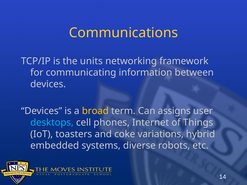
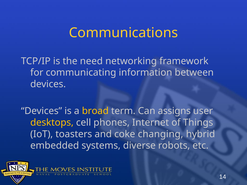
units: units -> need
desktops colour: light blue -> yellow
variations: variations -> changing
